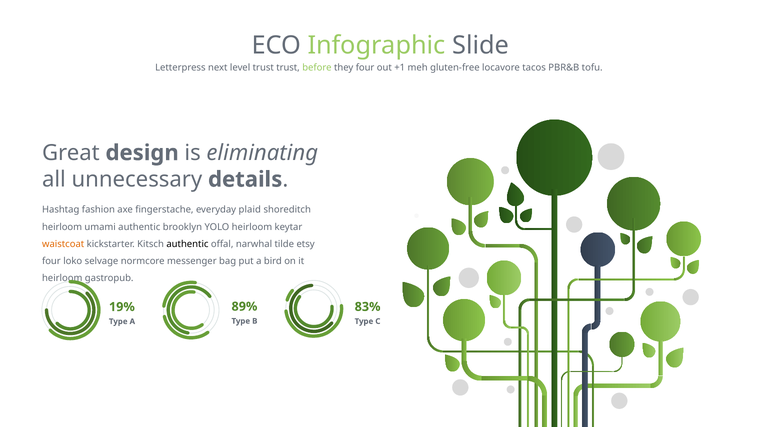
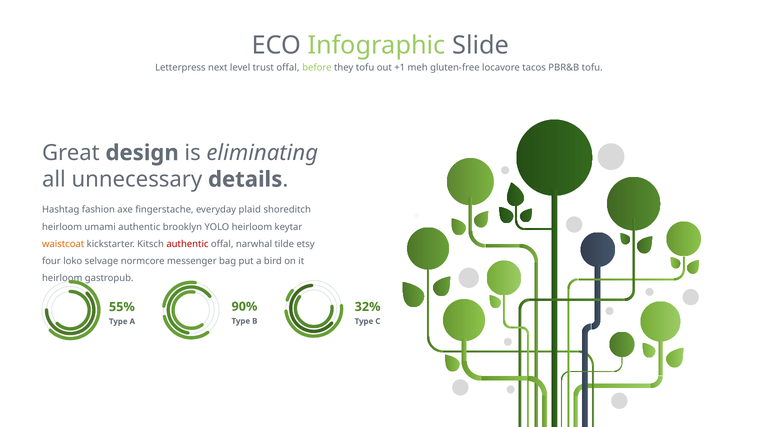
trust trust: trust -> offal
they four: four -> tofu
authentic at (187, 244) colour: black -> red
89%: 89% -> 90%
83%: 83% -> 32%
19%: 19% -> 55%
